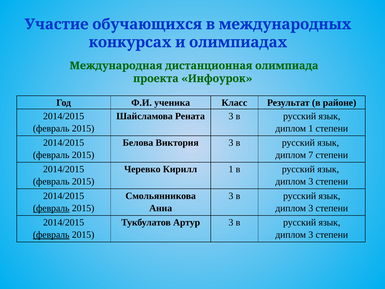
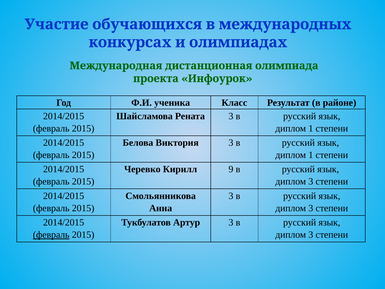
7 at (311, 155): 7 -> 1
Кирилл 1: 1 -> 9
февраль at (51, 208) underline: present -> none
